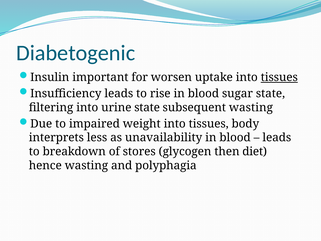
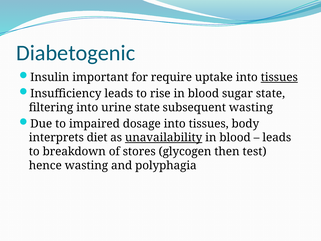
worsen: worsen -> require
weight: weight -> dosage
less: less -> diet
unavailability underline: none -> present
diet: diet -> test
